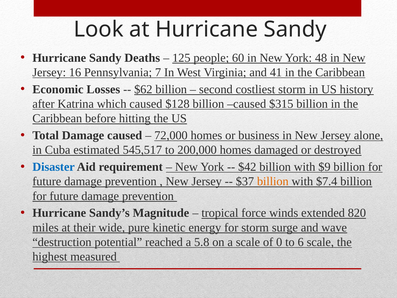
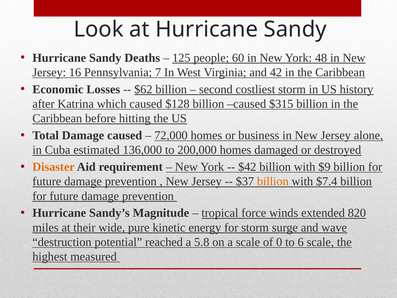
41: 41 -> 42
545,517: 545,517 -> 136,000
Disaster colour: blue -> orange
